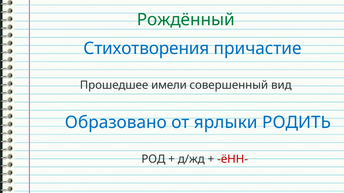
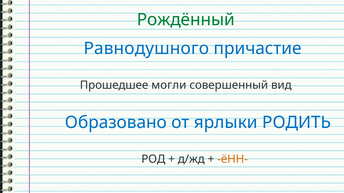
Стихотворения: Стихотворения -> Равнодушного
имели: имели -> могли
ёНН- colour: red -> orange
